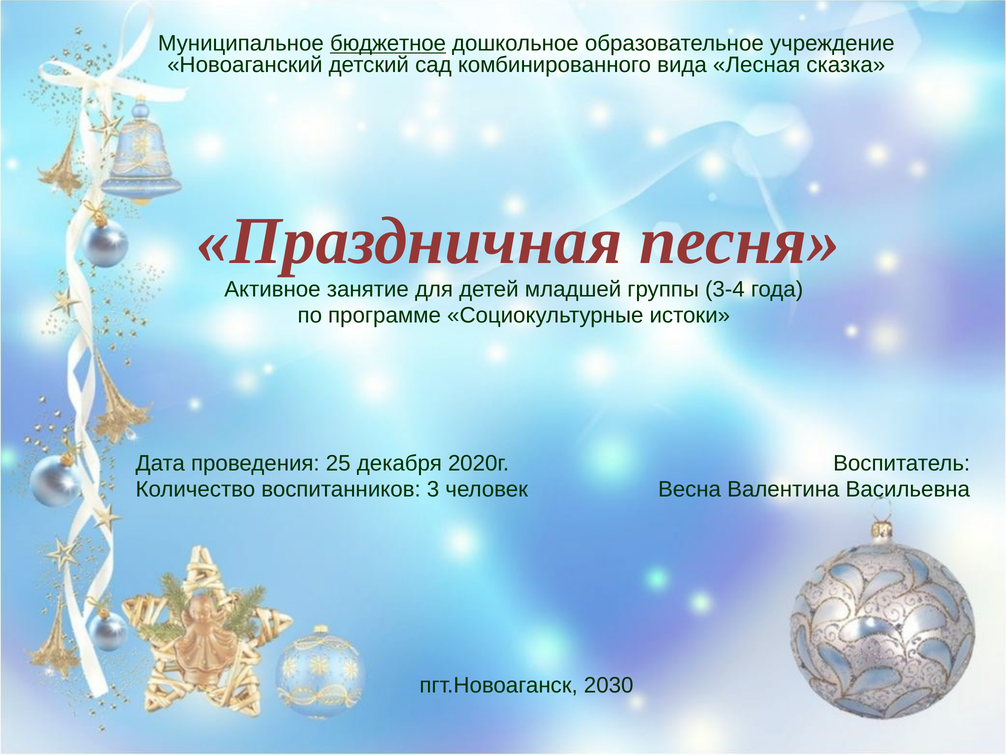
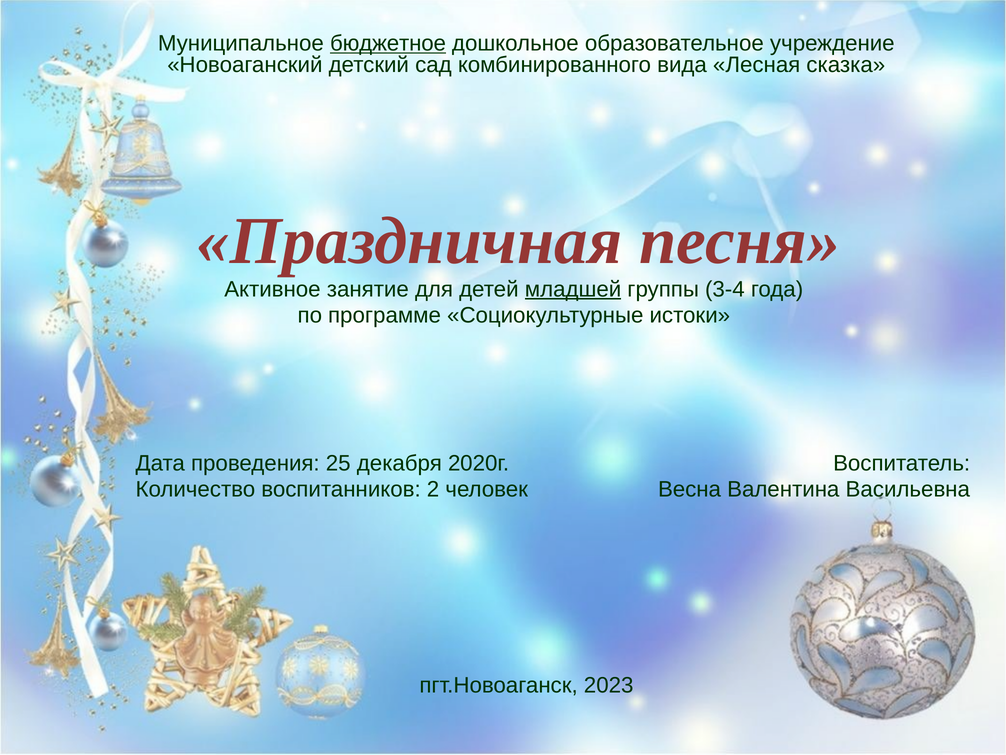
младшей underline: none -> present
3: 3 -> 2
2030: 2030 -> 2023
